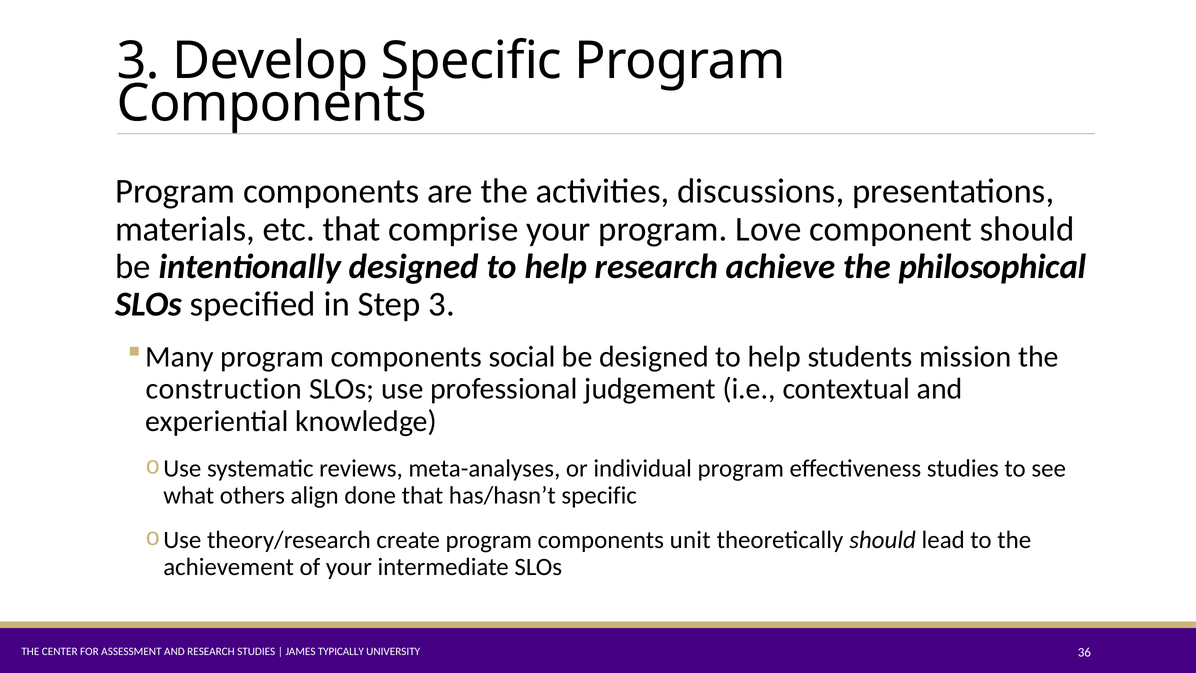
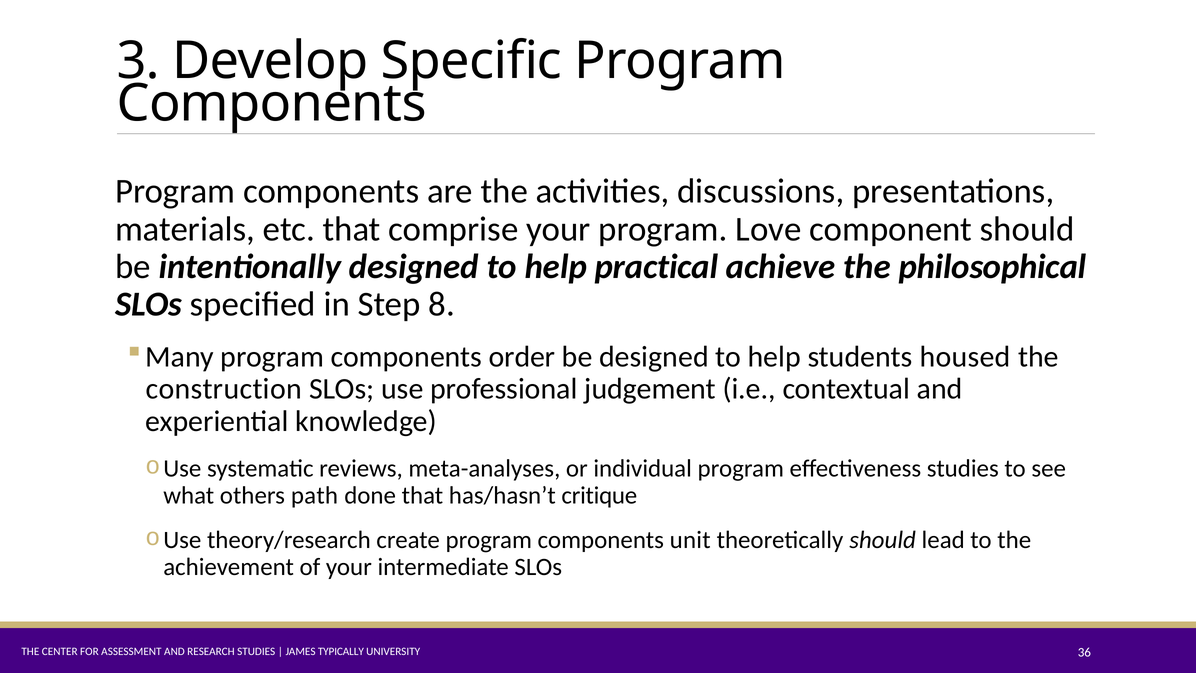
help research: research -> practical
Step 3: 3 -> 8
social: social -> order
mission: mission -> housed
align: align -> path
has/hasn’t specific: specific -> critique
